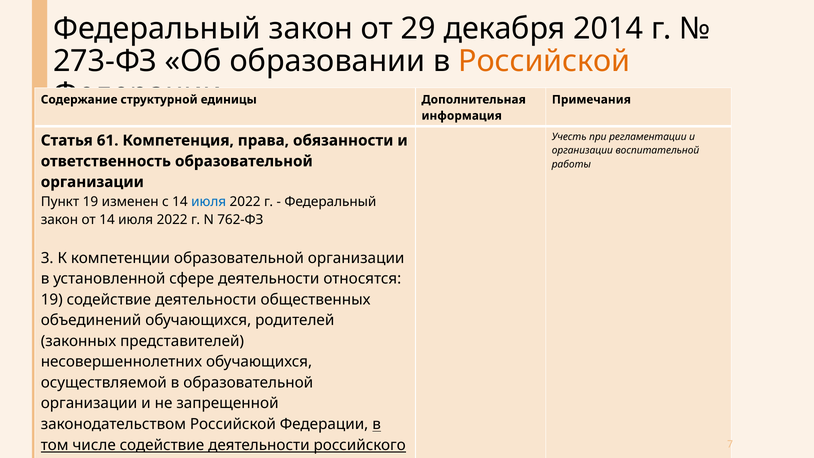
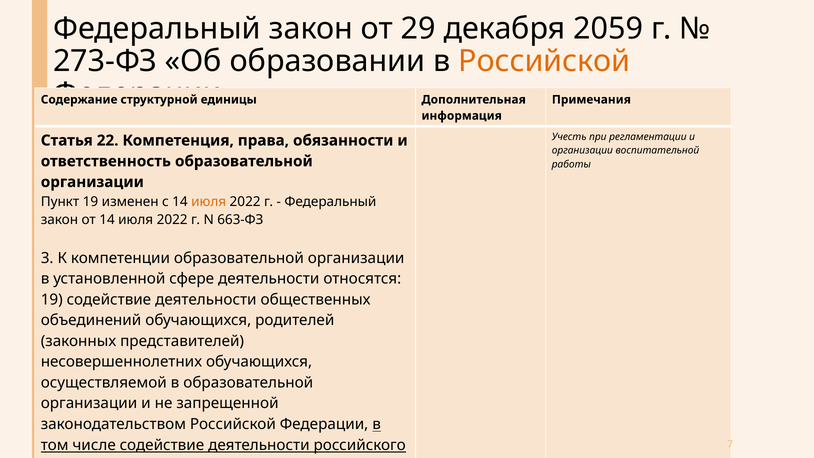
2014: 2014 -> 2059
61: 61 -> 22
июля at (209, 201) colour: blue -> orange
762-ФЗ: 762-ФЗ -> 663-ФЗ
